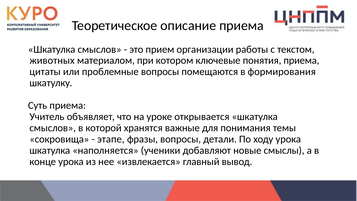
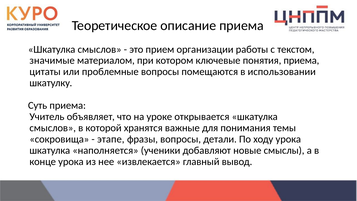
животных: животных -> значимые
формирования: формирования -> использовании
